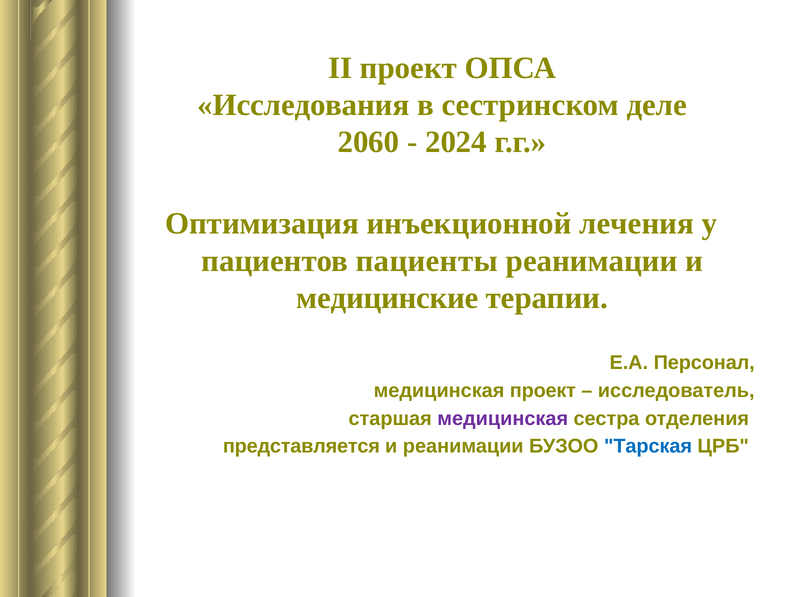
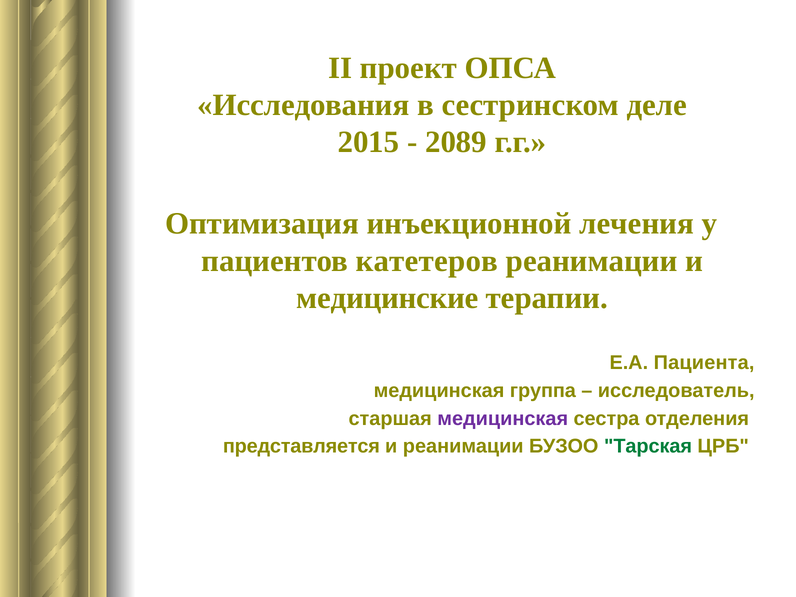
2060: 2060 -> 2015
2024: 2024 -> 2089
пациенты: пациенты -> катетеров
Персонал: Персонал -> Пациента
медицинская проект: проект -> группа
Тарская colour: blue -> green
